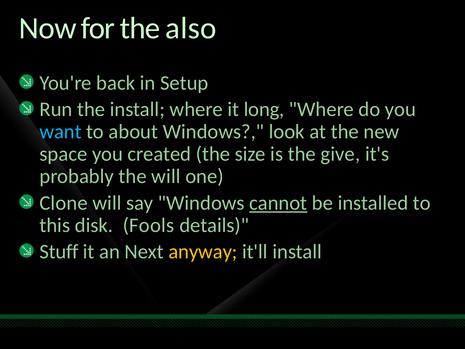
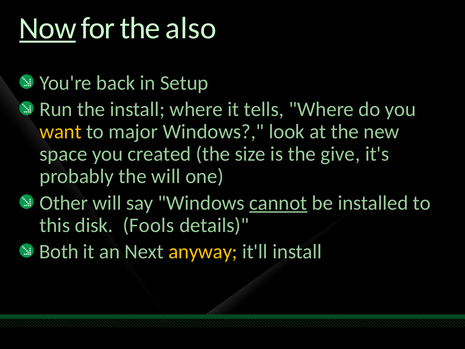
Now underline: none -> present
long: long -> tells
want colour: light blue -> yellow
about: about -> major
Clone: Clone -> Other
Stuff: Stuff -> Both
